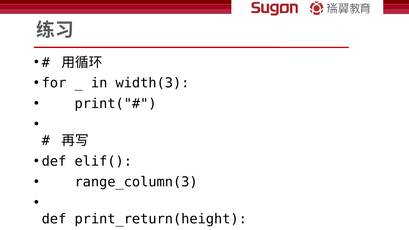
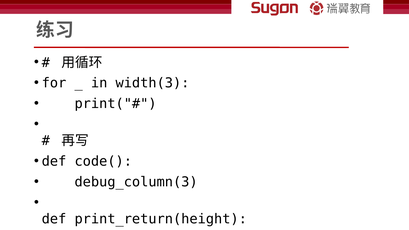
elif(: elif( -> code(
range_column(3: range_column(3 -> debug_column(3
